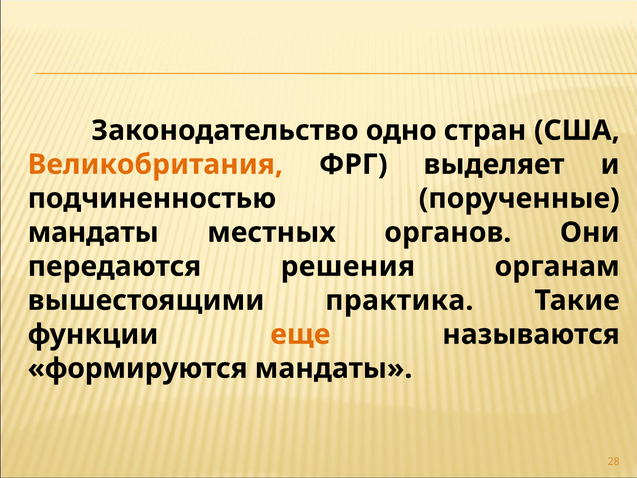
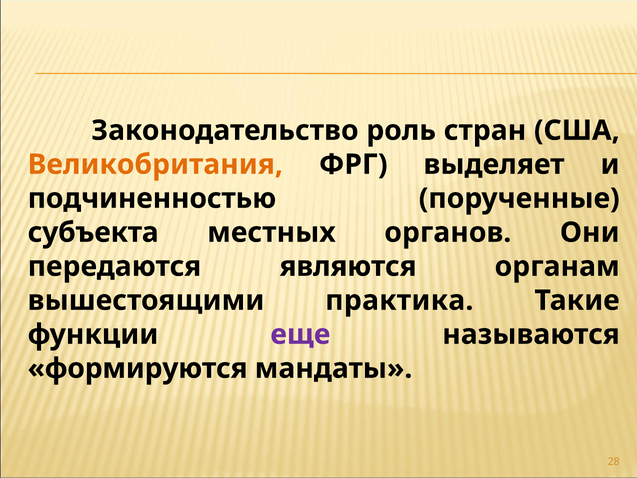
одно: одно -> роль
мандаты at (93, 232): мандаты -> субъекта
решения: решения -> являются
еще colour: orange -> purple
